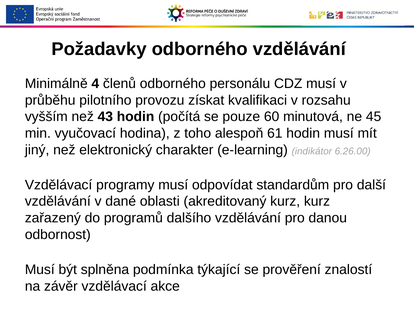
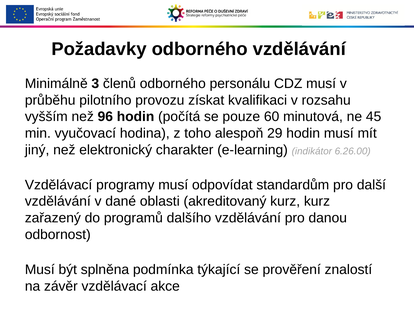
4: 4 -> 3
43: 43 -> 96
61: 61 -> 29
